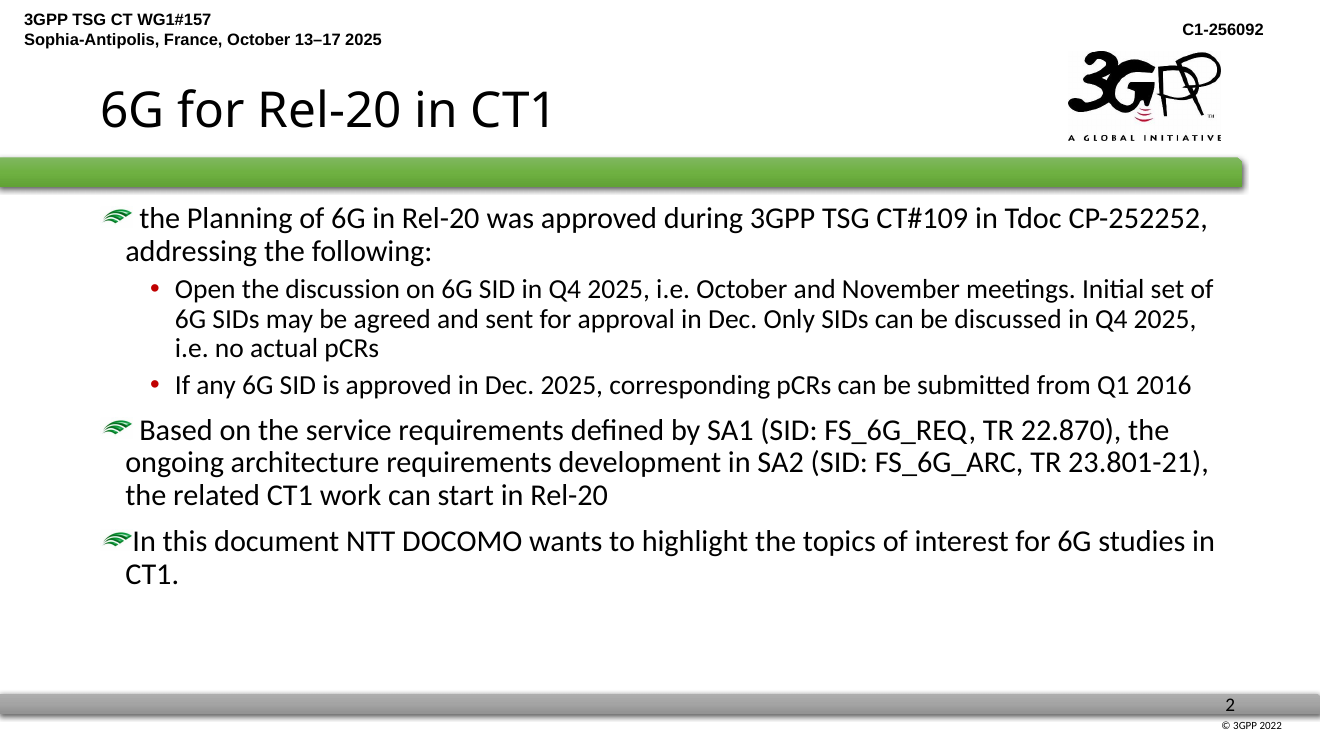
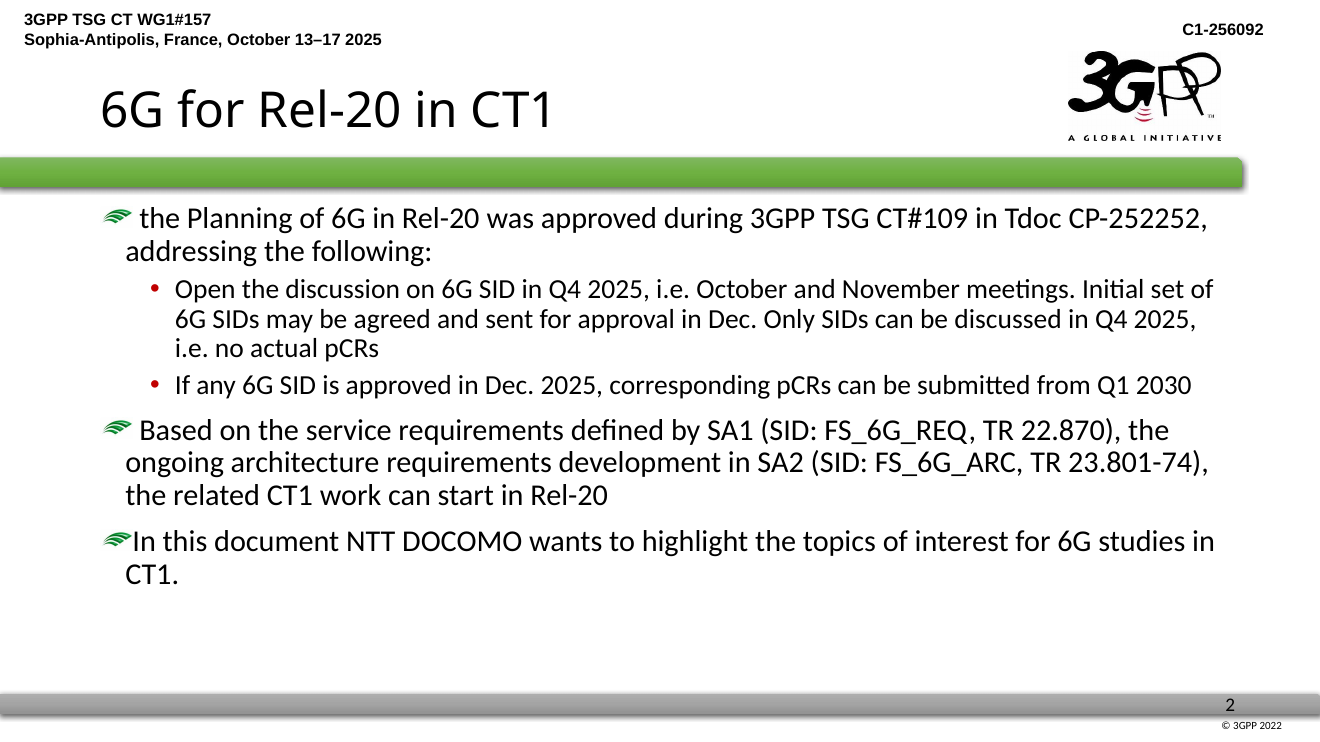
2016: 2016 -> 2030
23.801-21: 23.801-21 -> 23.801-74
